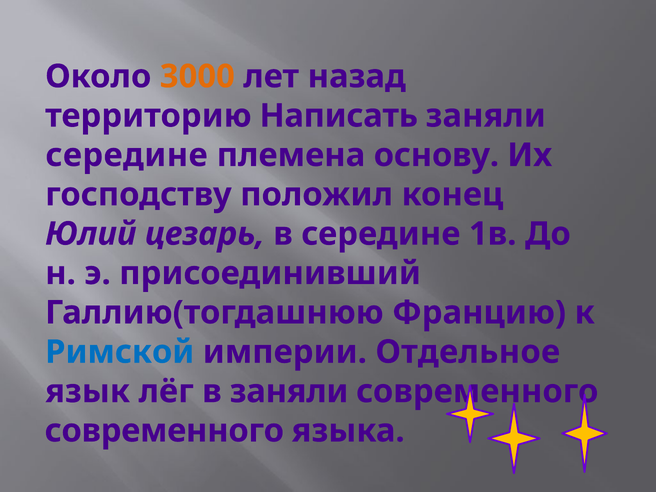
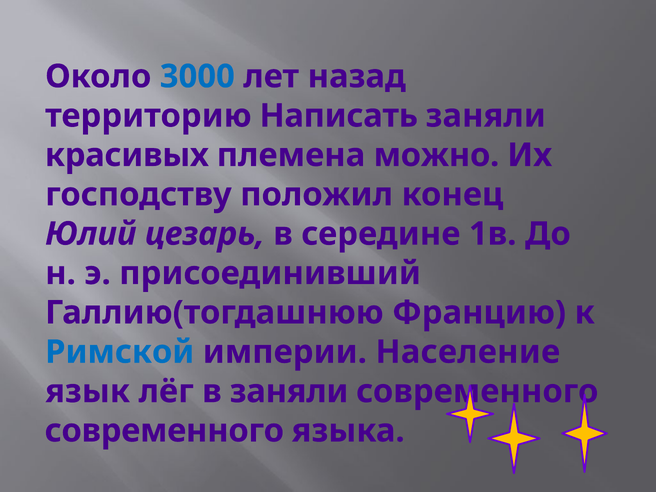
3000 colour: orange -> blue
середине at (127, 155): середине -> красивых
основу: основу -> можно
Отдельное: Отдельное -> Население
